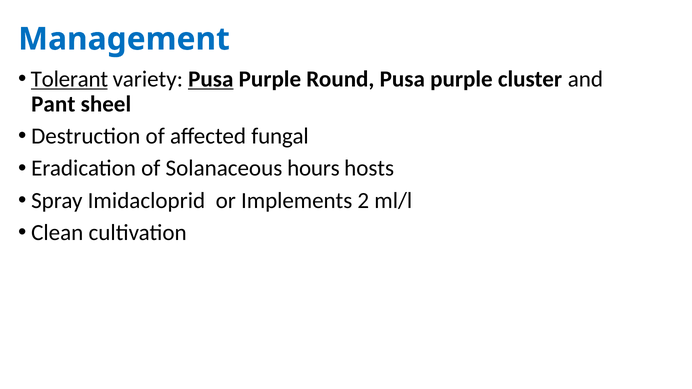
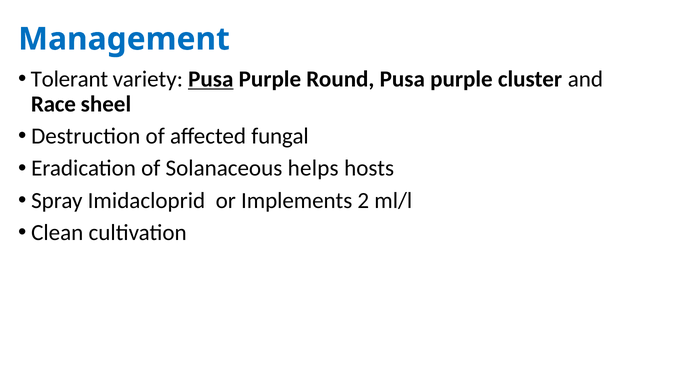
Tolerant underline: present -> none
Pant: Pant -> Race
hours: hours -> helps
